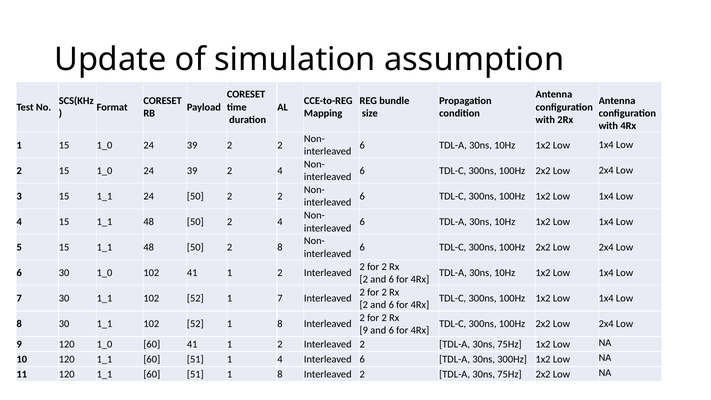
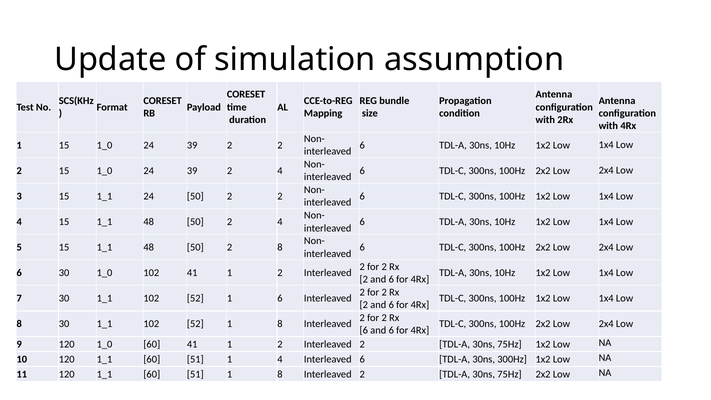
1 7: 7 -> 6
9 at (364, 330): 9 -> 6
